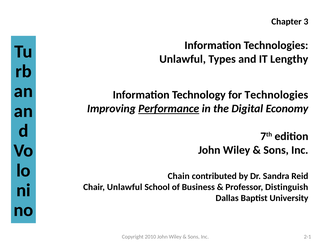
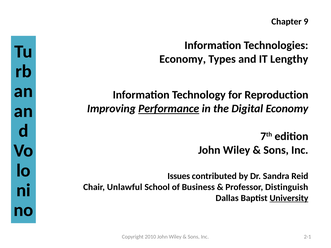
3: 3 -> 9
Unlawful at (183, 59): Unlawful -> Economy
for Technologies: Technologies -> Reproduction
Chain: Chain -> Issues
University underline: none -> present
